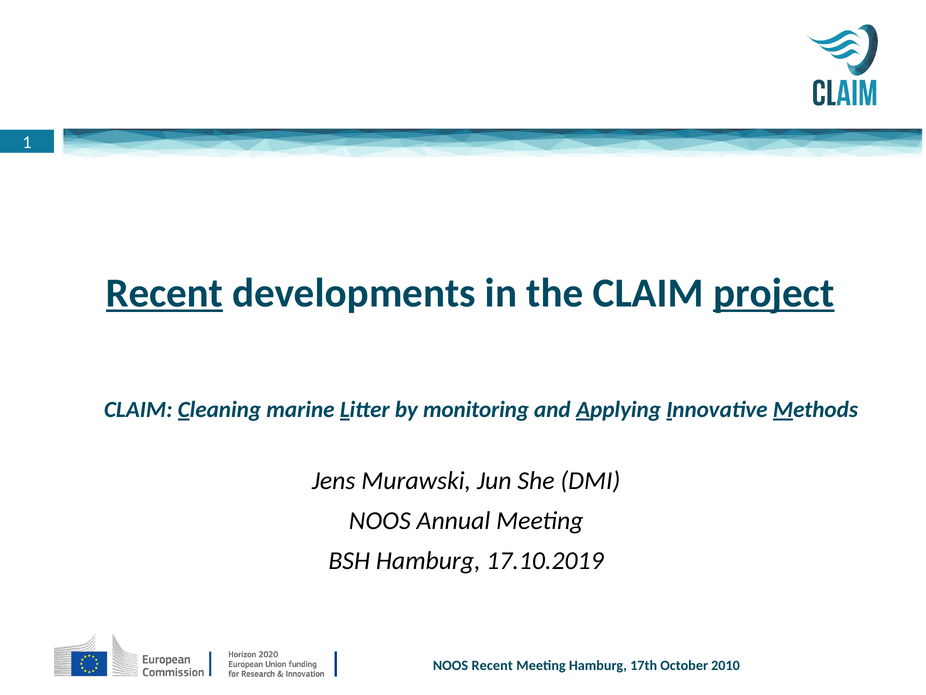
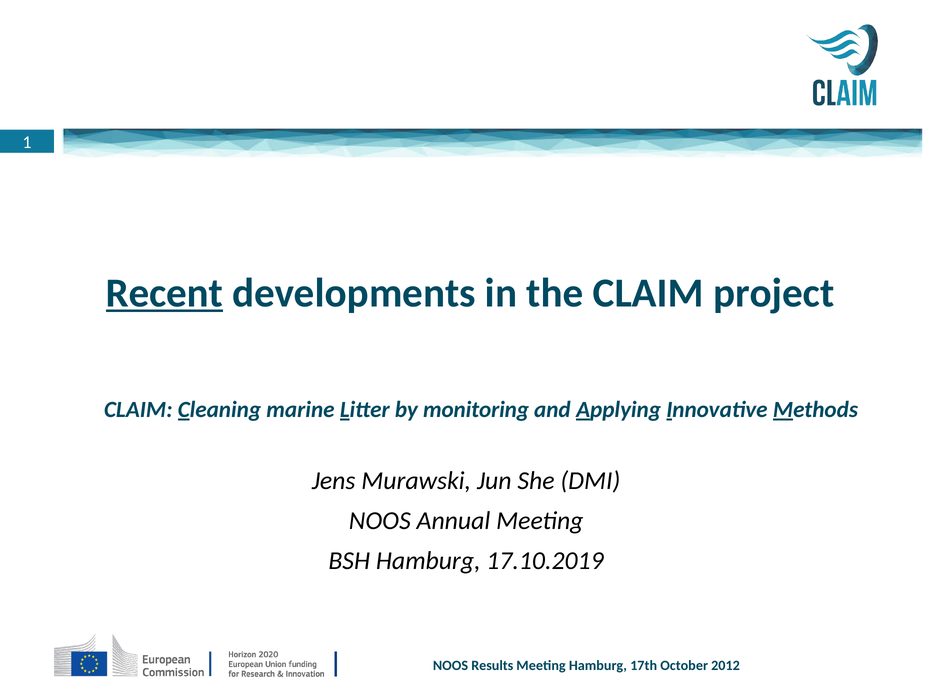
project underline: present -> none
NOOS Recent: Recent -> Results
2010: 2010 -> 2012
